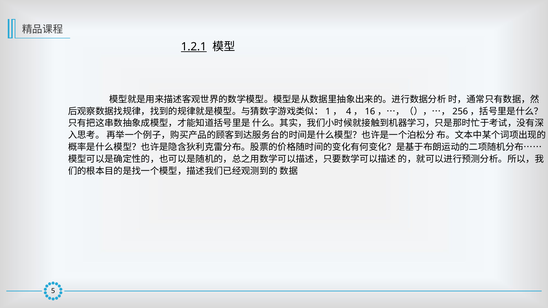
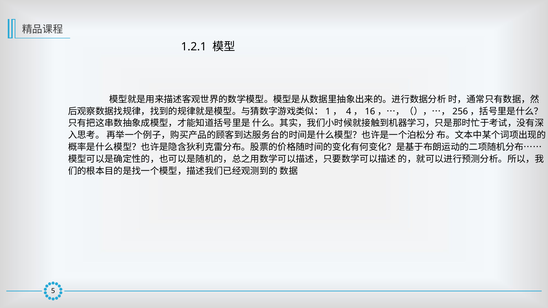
1.2.1 underline: present -> none
